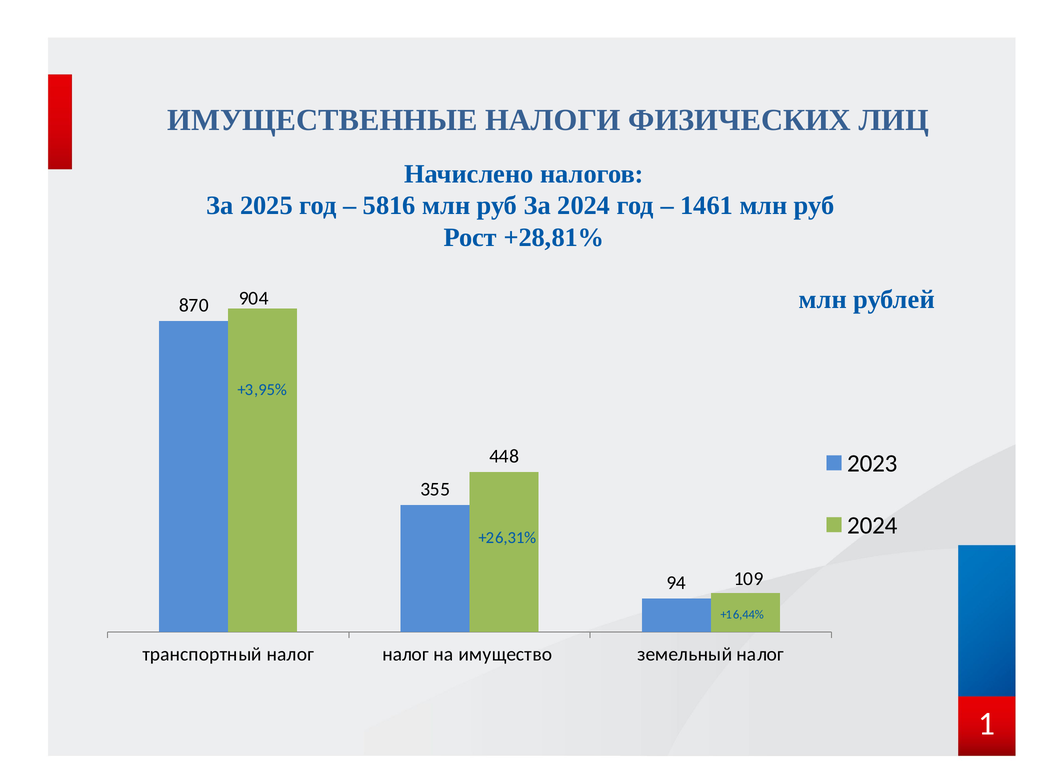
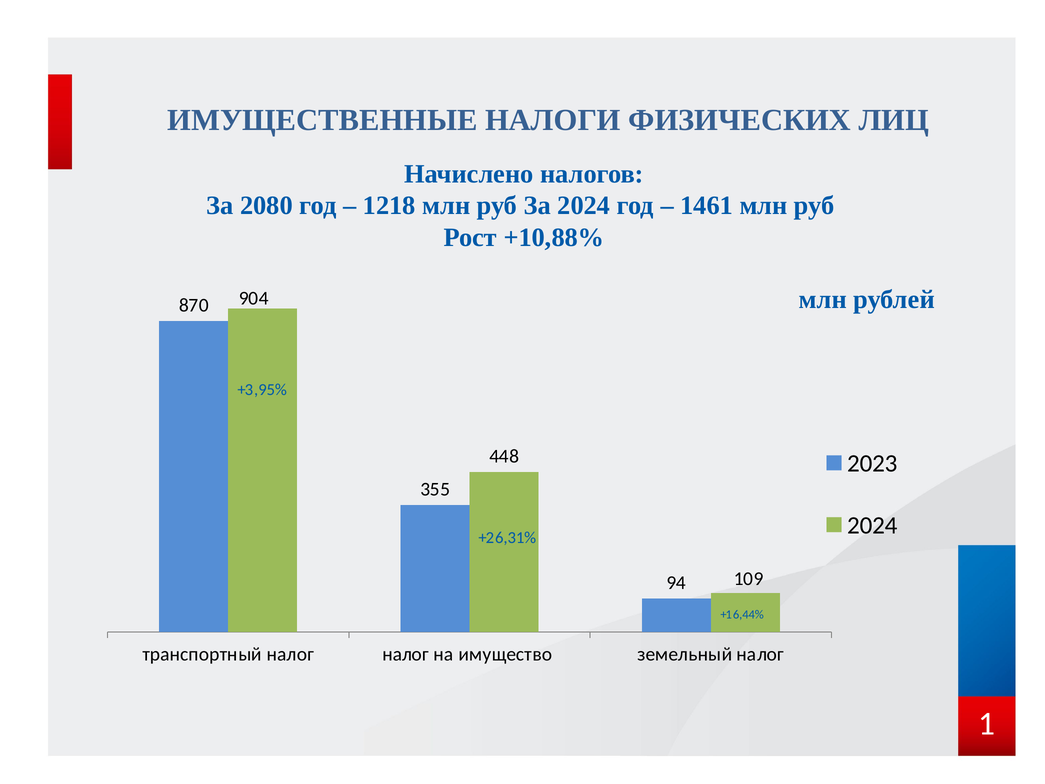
2025: 2025 -> 2080
5816: 5816 -> 1218
+28,81%: +28,81% -> +10,88%
